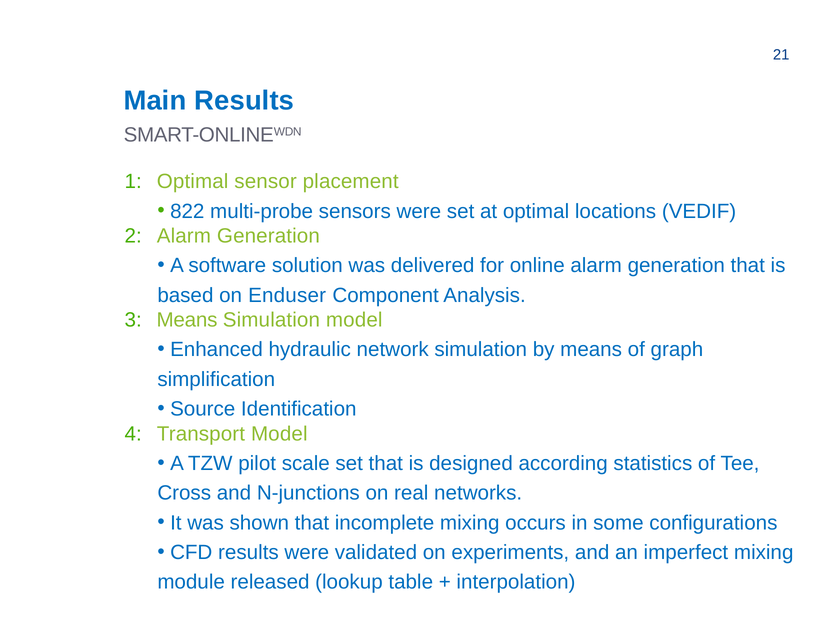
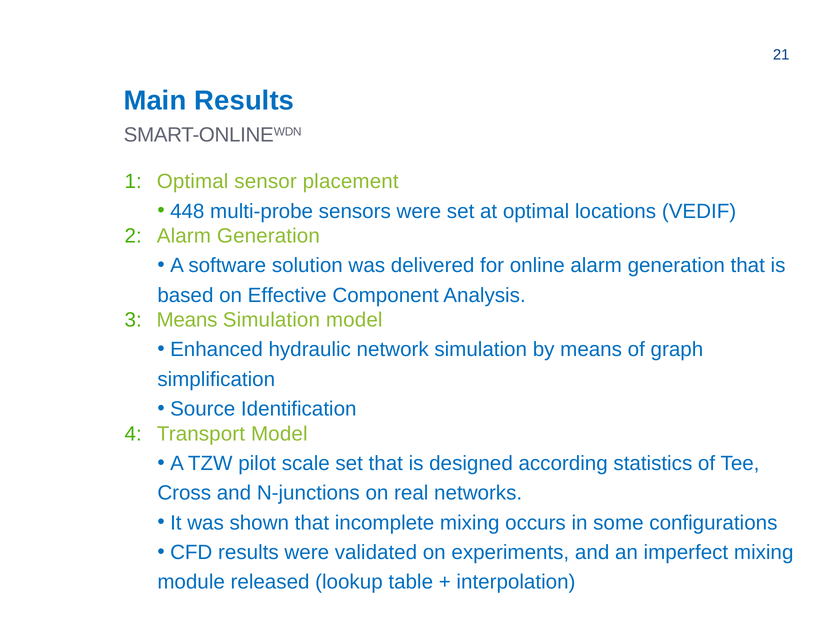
822: 822 -> 448
Enduser: Enduser -> Effective
